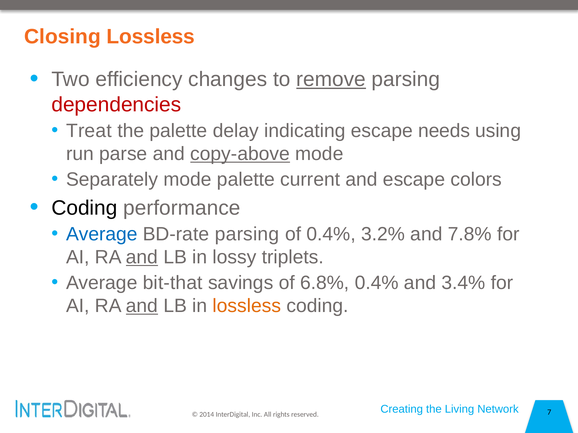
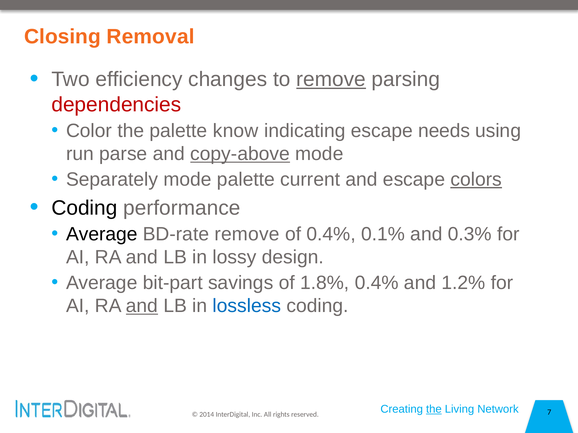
Closing Lossless: Lossless -> Removal
Treat: Treat -> Color
delay: delay -> know
colors underline: none -> present
Average at (102, 234) colour: blue -> black
BD-rate parsing: parsing -> remove
3.2%: 3.2% -> 0.1%
7.8%: 7.8% -> 0.3%
and at (142, 258) underline: present -> none
triplets: triplets -> design
bit-that: bit-that -> bit-part
6.8%: 6.8% -> 1.8%
3.4%: 3.4% -> 1.2%
lossless at (247, 306) colour: orange -> blue
the at (434, 410) underline: none -> present
